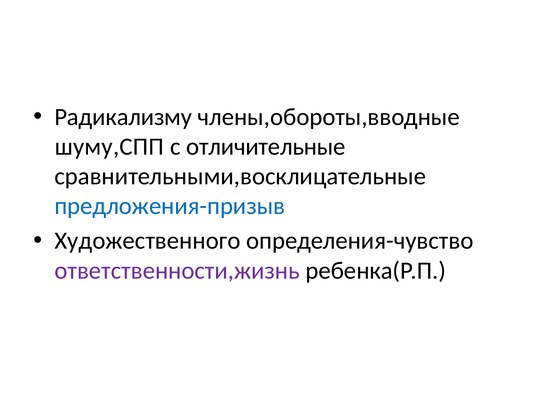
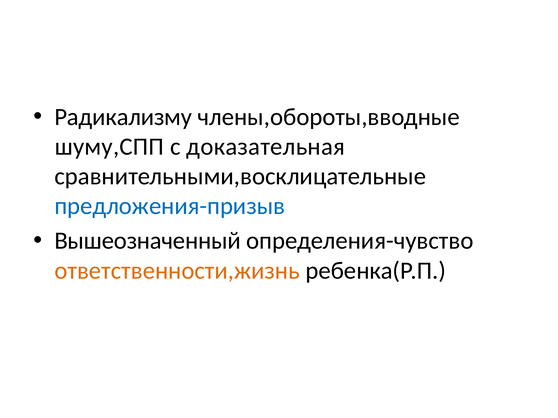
отличительные: отличительные -> доказательная
Художественного: Художественного -> Вышеозначенный
ответственности,жизнь colour: purple -> orange
